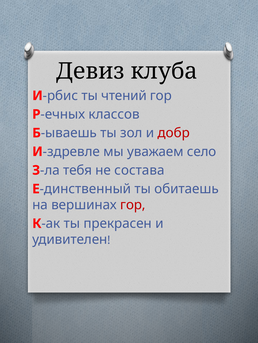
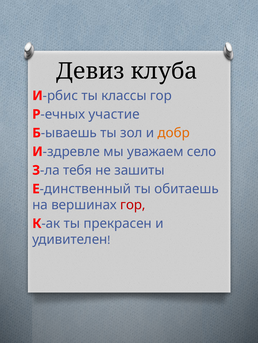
чтений: чтений -> классы
классов: классов -> участие
добр colour: red -> orange
состава: состава -> зашиты
